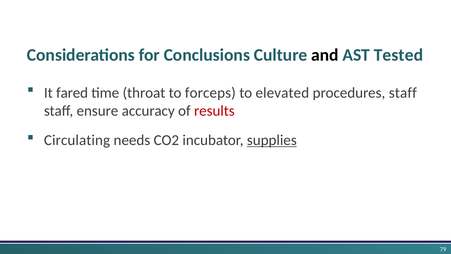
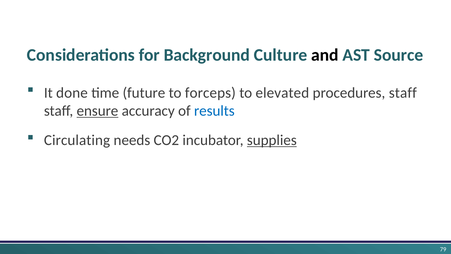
Conclusions: Conclusions -> Background
Tested: Tested -> Source
fared: fared -> done
throat: throat -> future
ensure underline: none -> present
results colour: red -> blue
